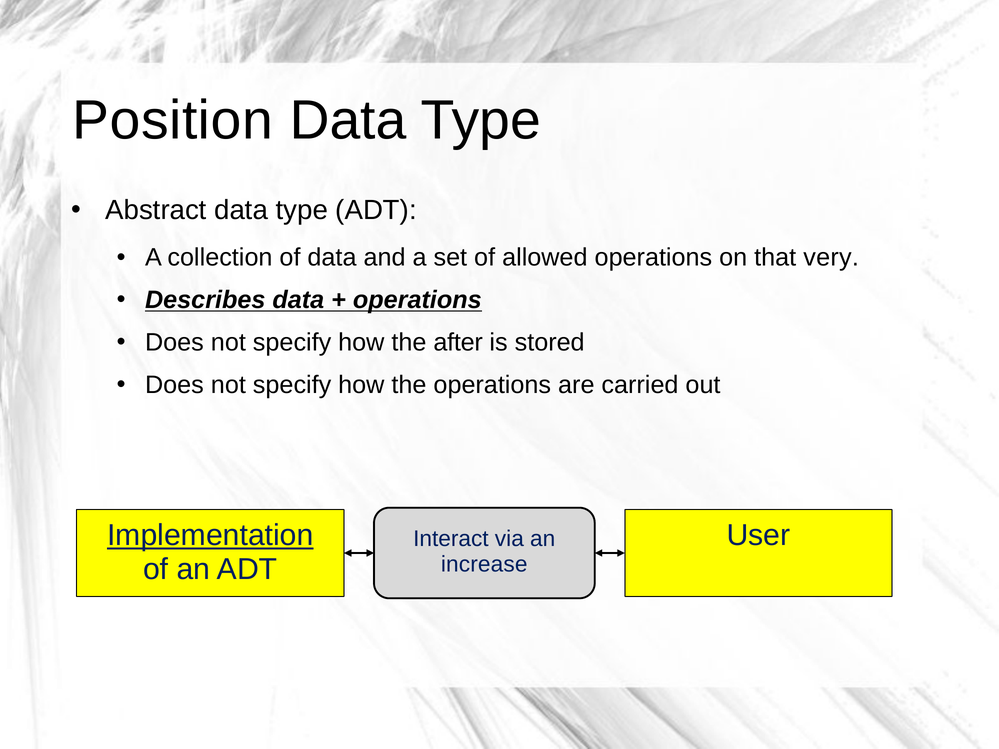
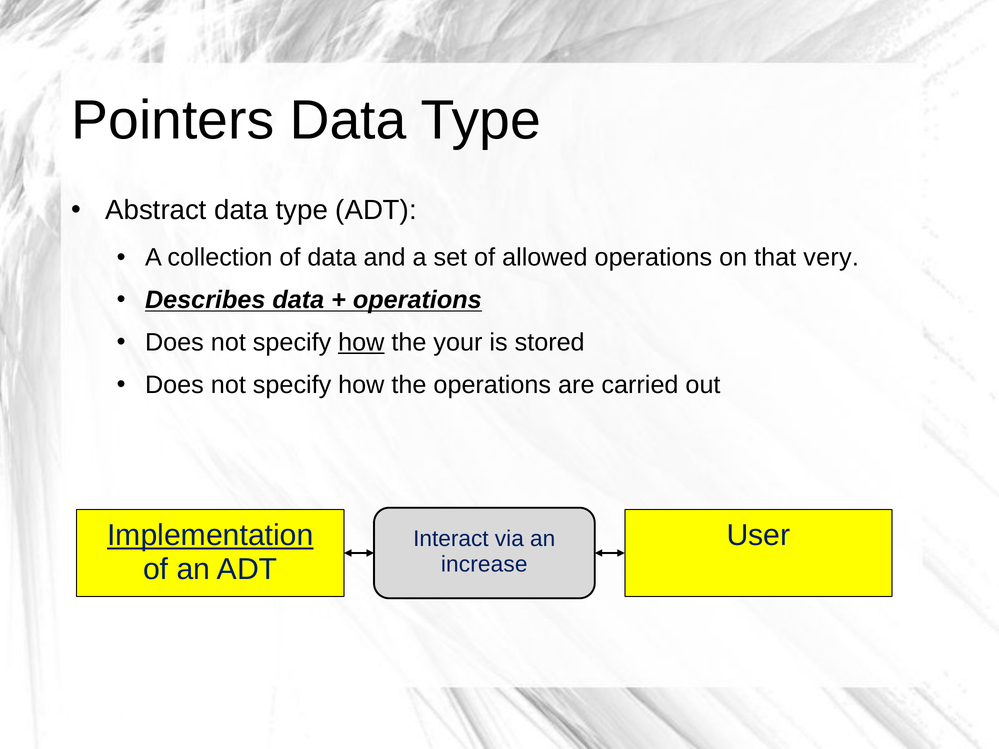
Position: Position -> Pointers
how at (361, 342) underline: none -> present
after: after -> your
